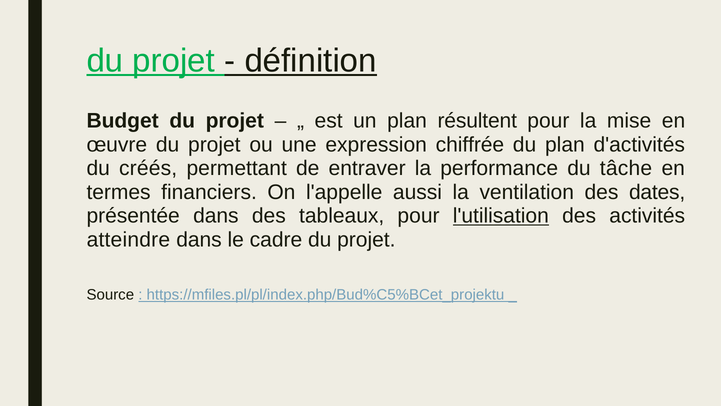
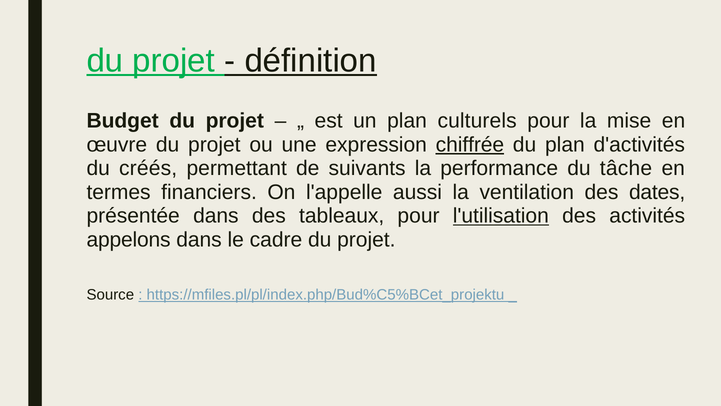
résultent: résultent -> culturels
chiffrée underline: none -> present
entraver: entraver -> suivants
atteindre: atteindre -> appelons
